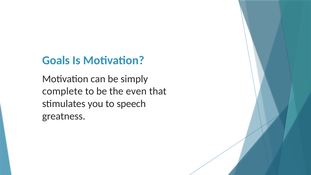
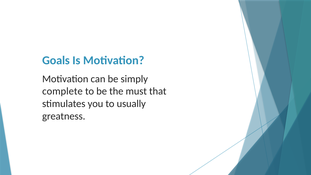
even: even -> must
speech: speech -> usually
